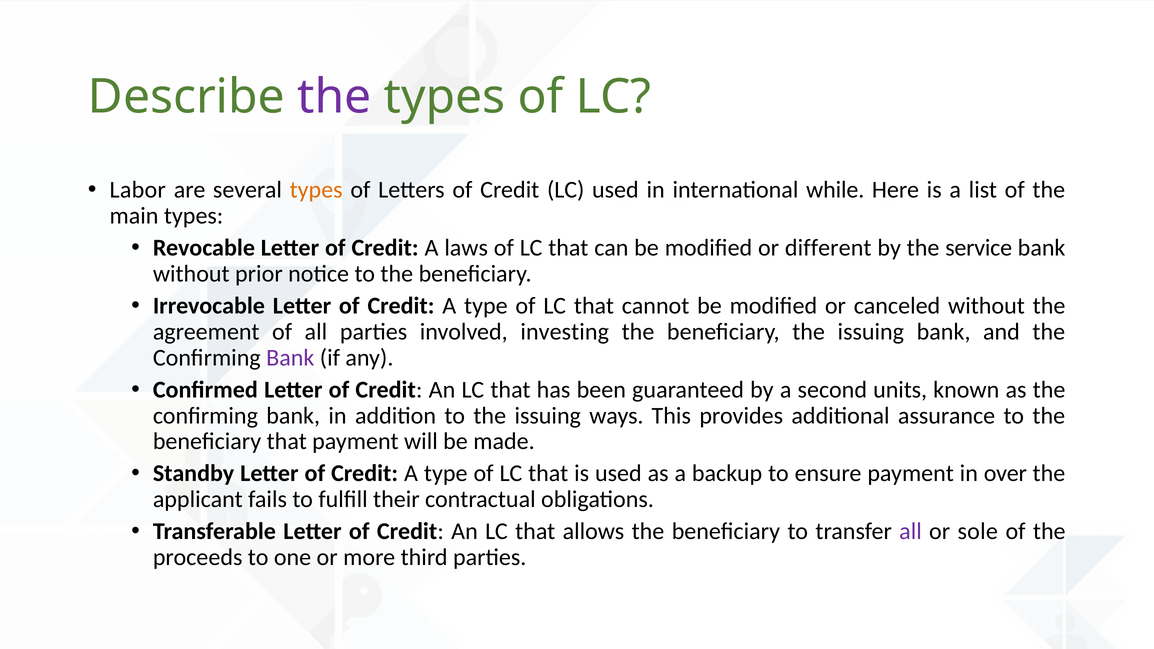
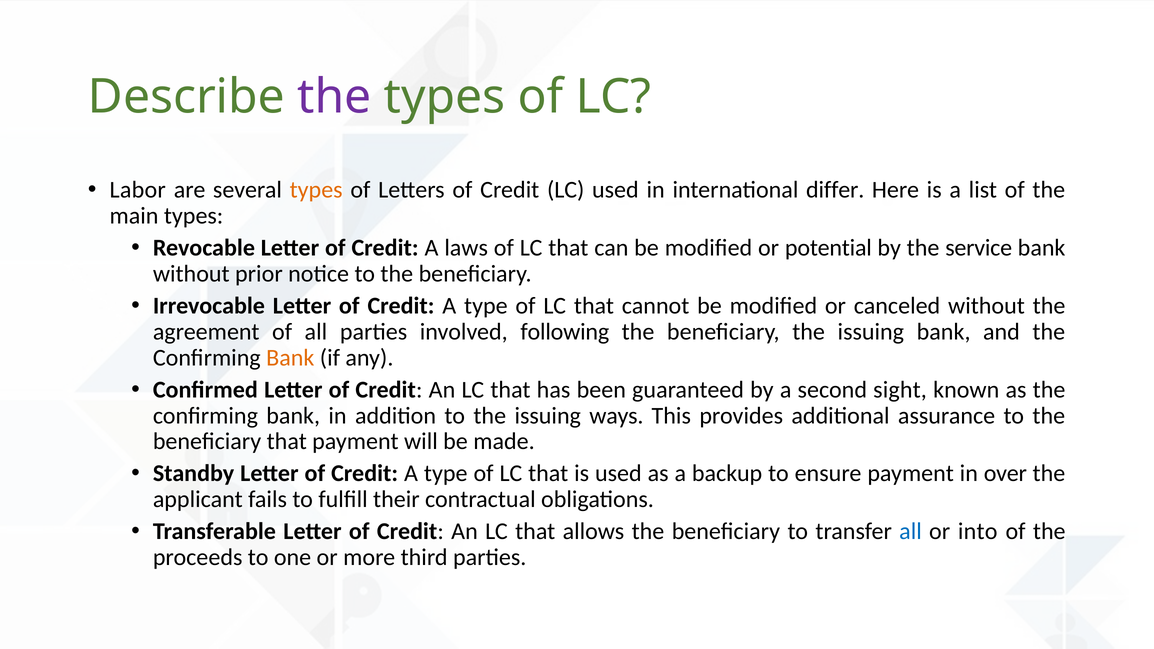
while: while -> differ
different: different -> potential
investing: investing -> following
Bank at (290, 358) colour: purple -> orange
units: units -> sight
all at (910, 532) colour: purple -> blue
sole: sole -> into
